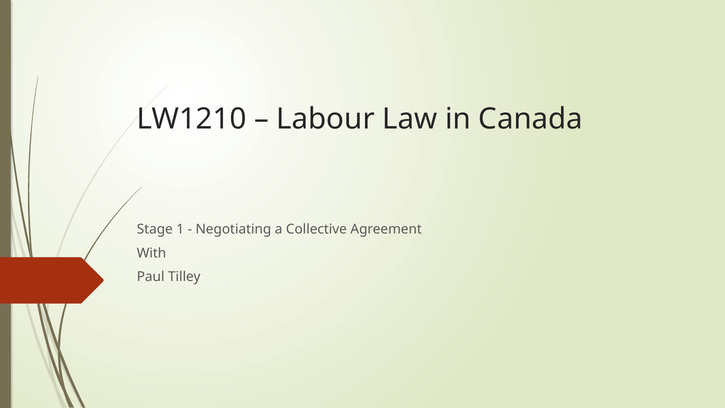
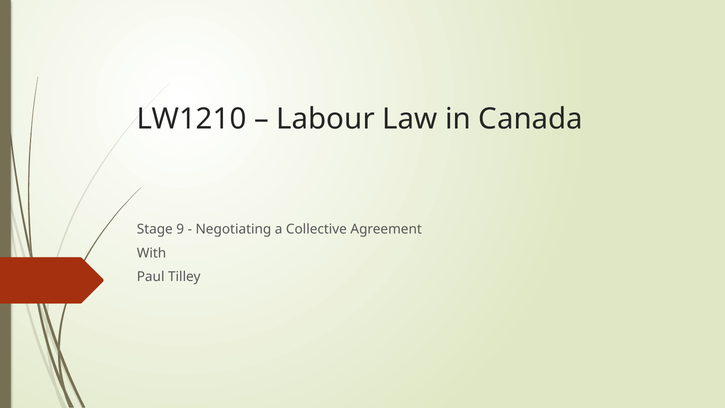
1: 1 -> 9
